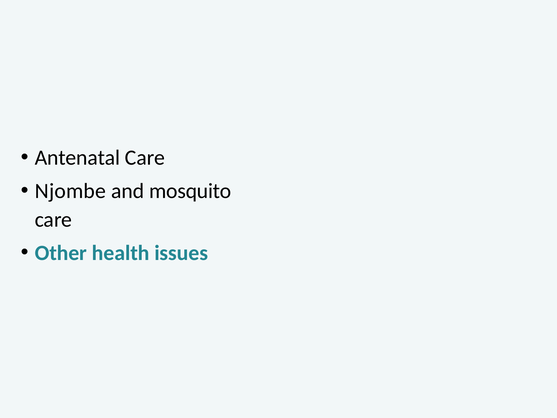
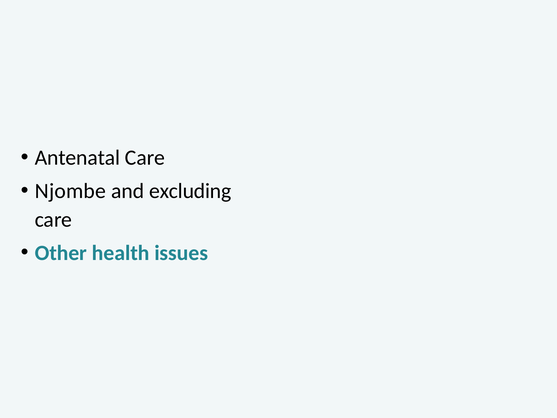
mosquito: mosquito -> excluding
